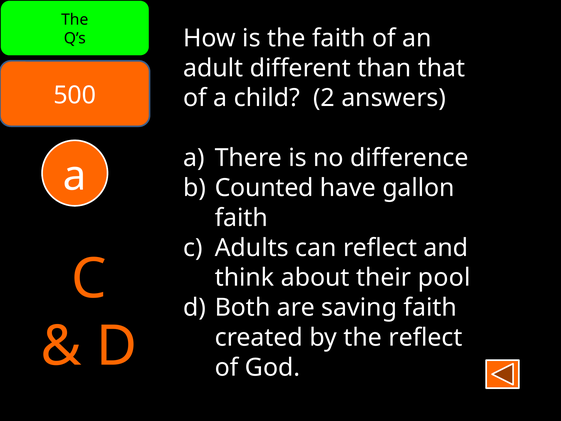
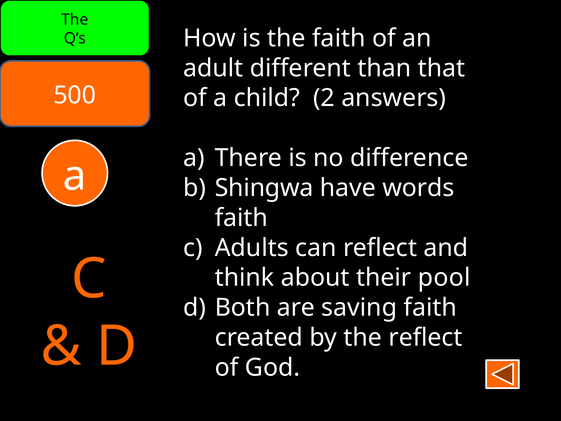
Counted: Counted -> Shingwa
gallon: gallon -> words
